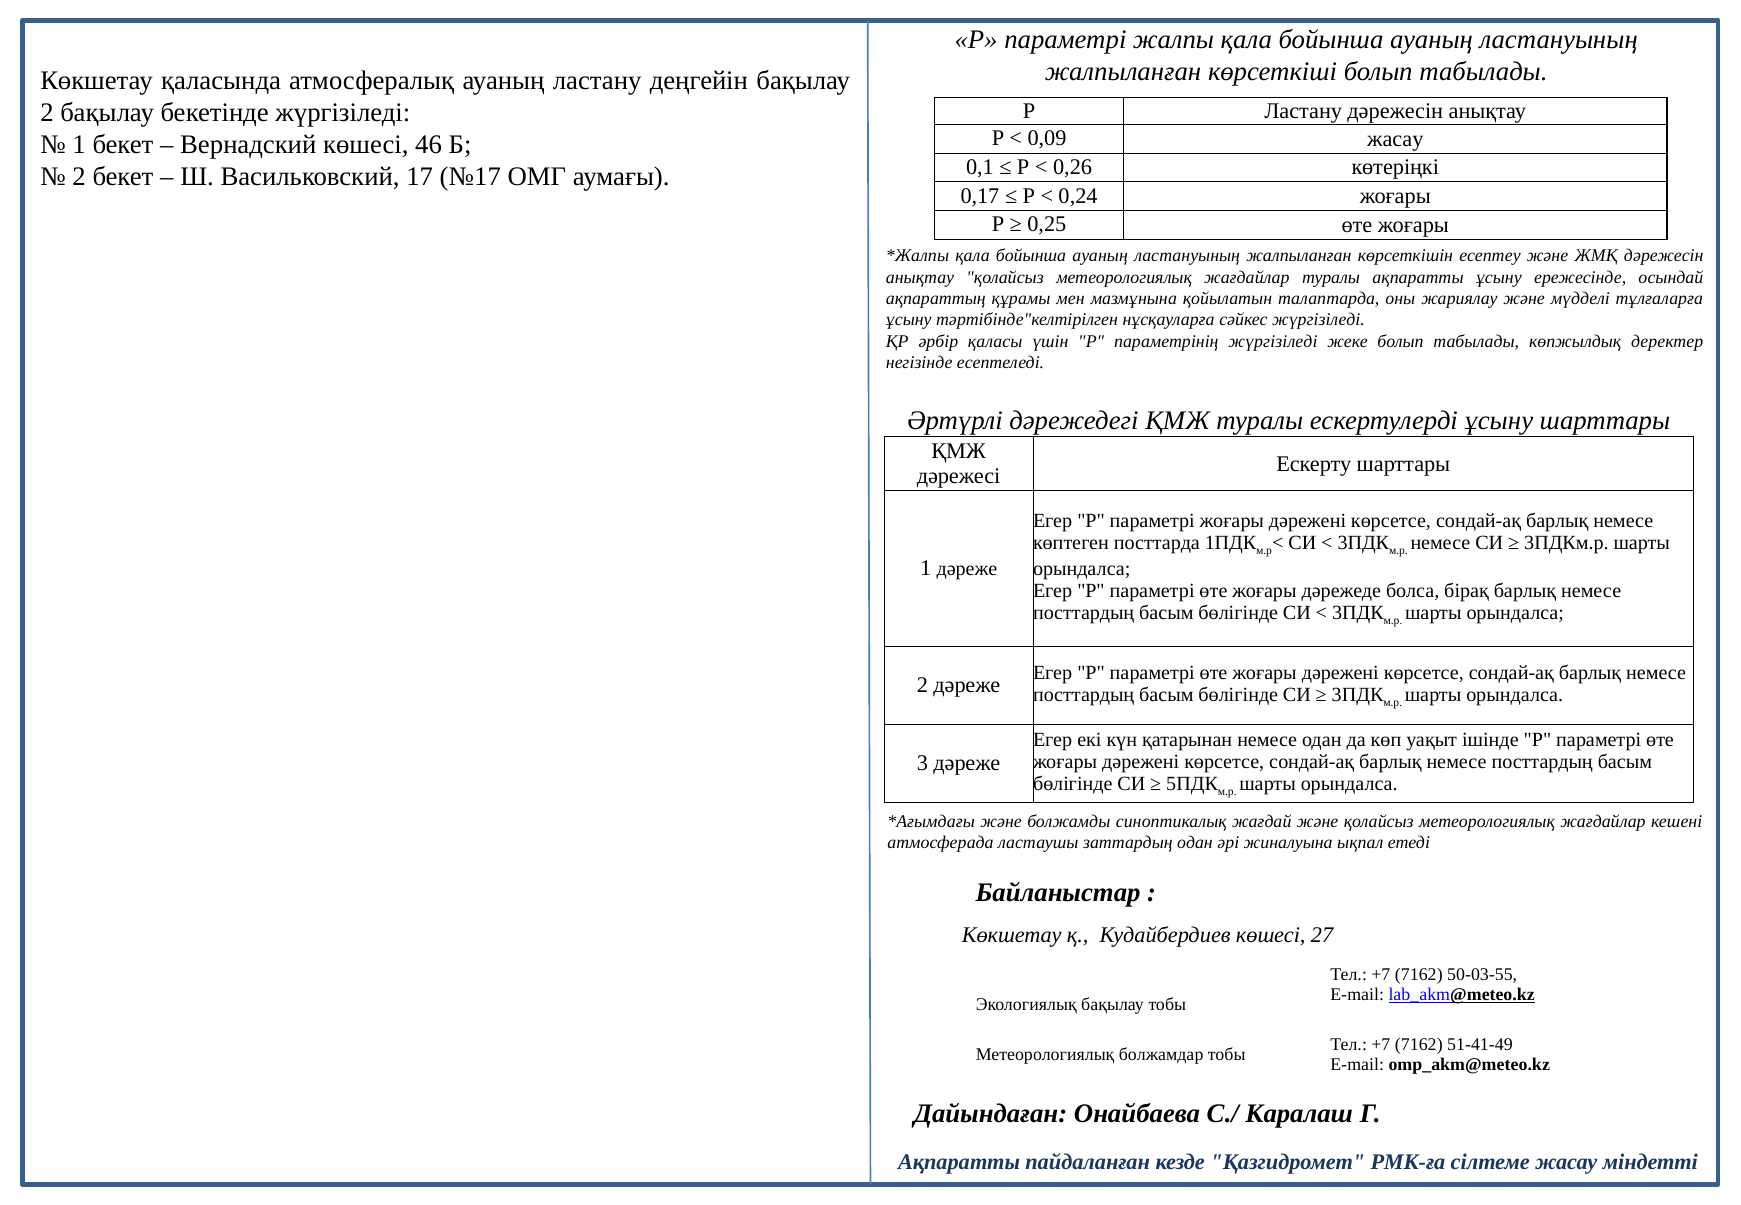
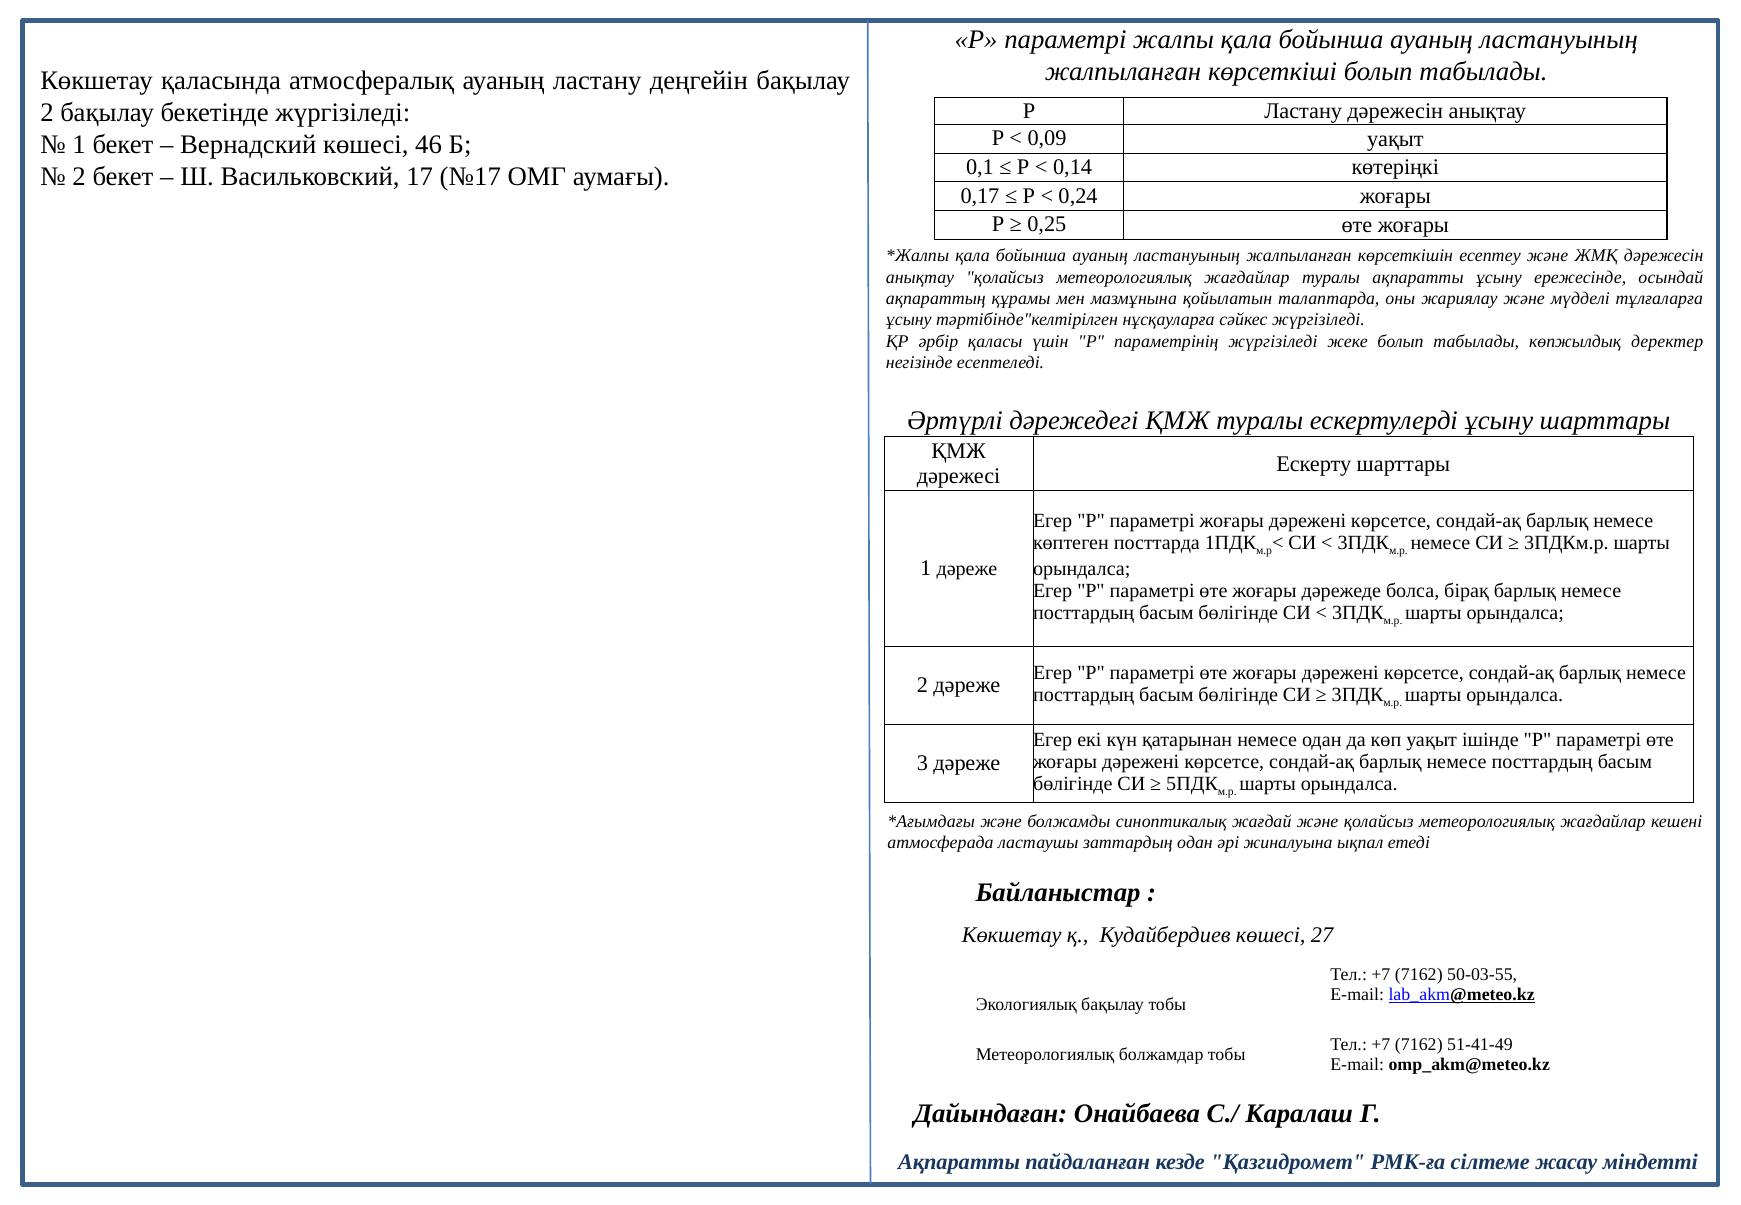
0,09 жасау: жасау -> уақыт
0,26: 0,26 -> 0,14
